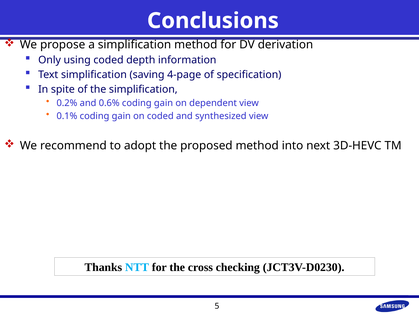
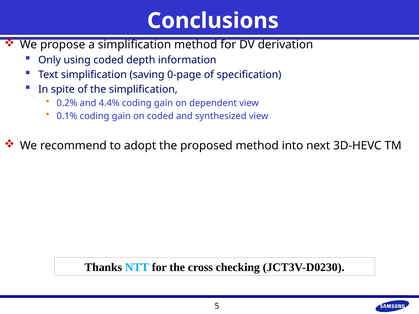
4-page: 4-page -> 0-page
0.6%: 0.6% -> 4.4%
